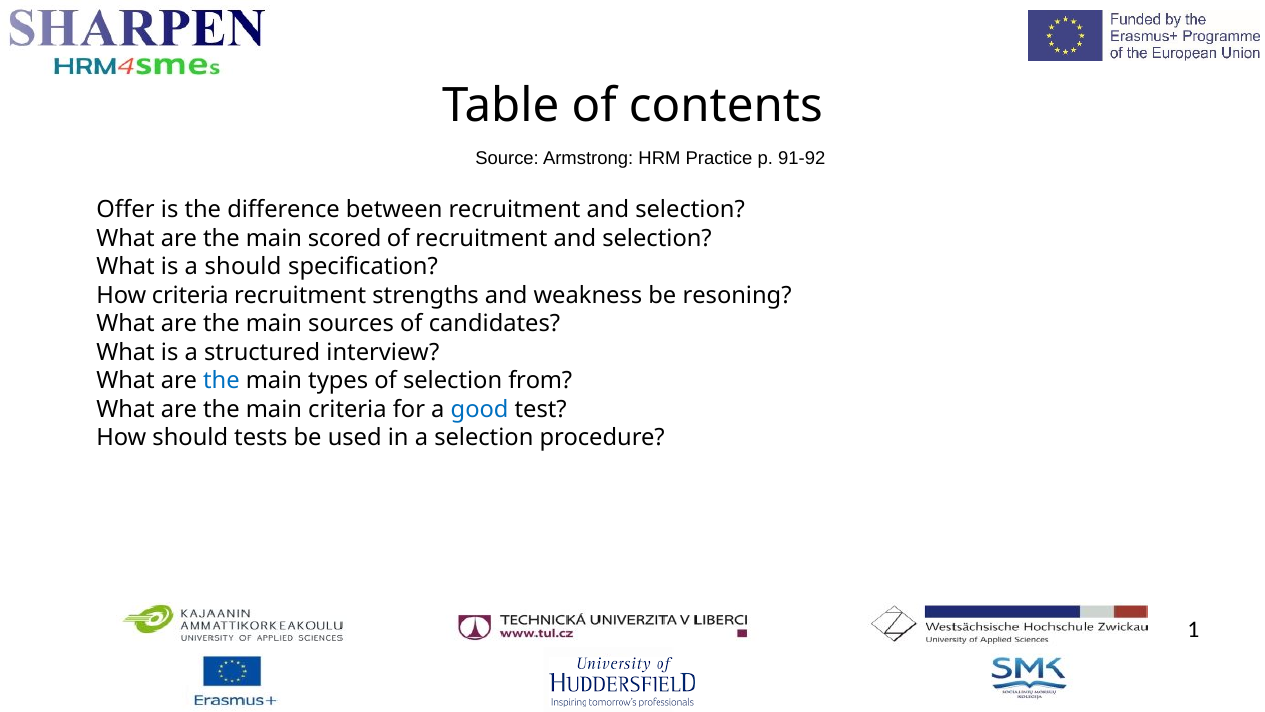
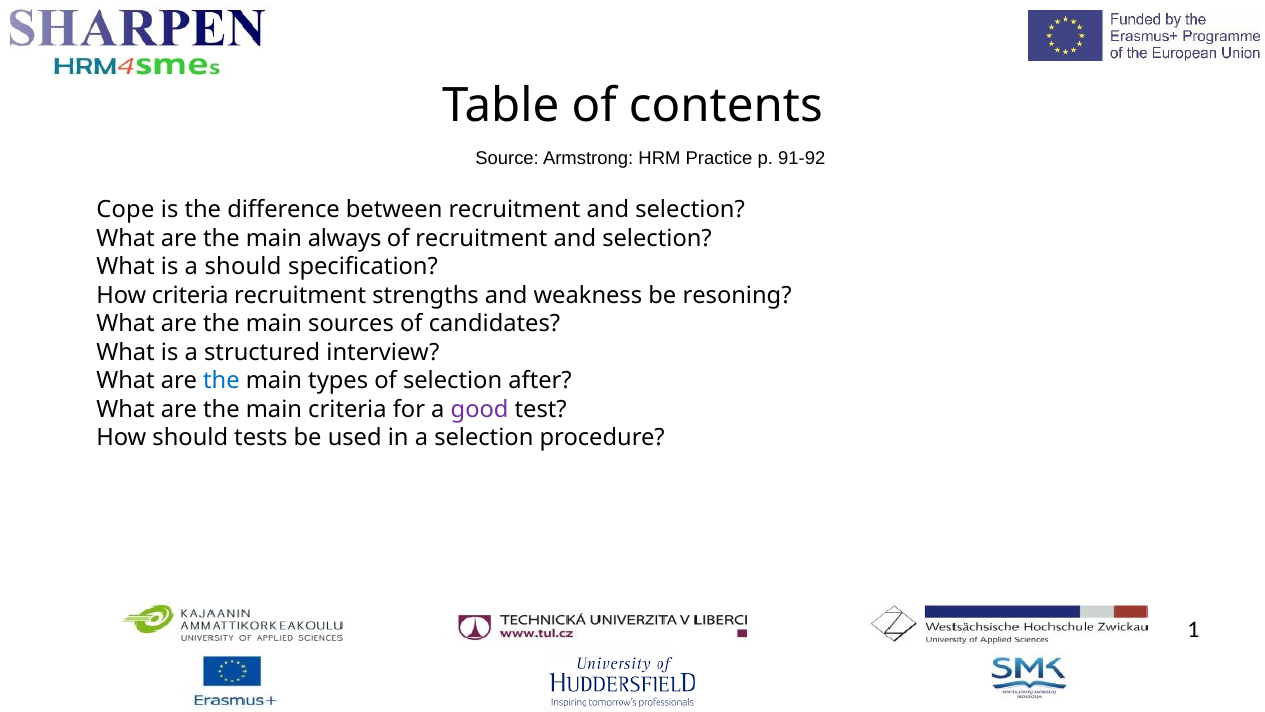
Offer: Offer -> Cope
scored: scored -> always
from: from -> after
good colour: blue -> purple
